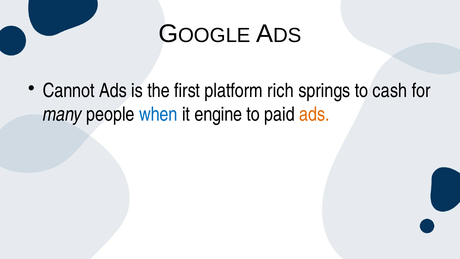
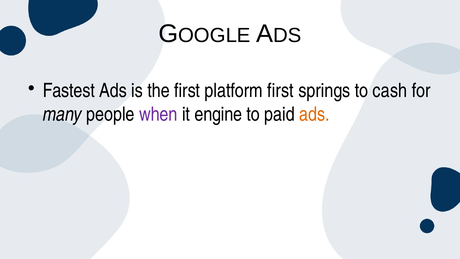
Cannot: Cannot -> Fastest
platform rich: rich -> first
when colour: blue -> purple
